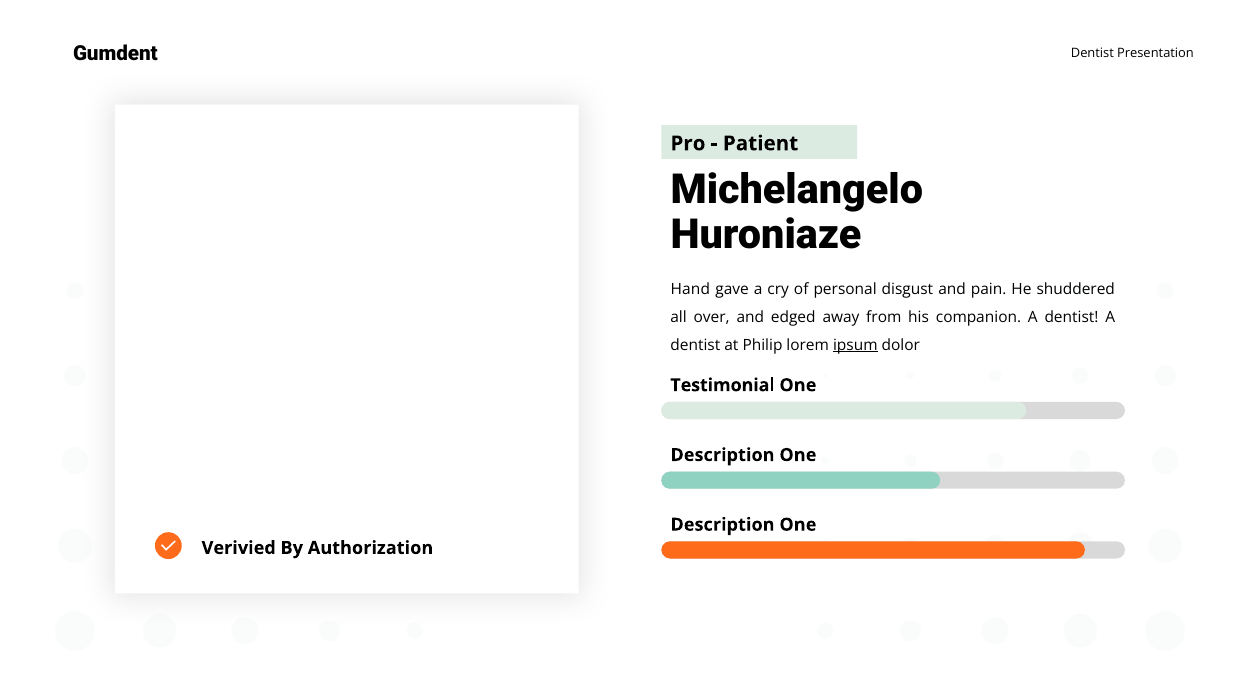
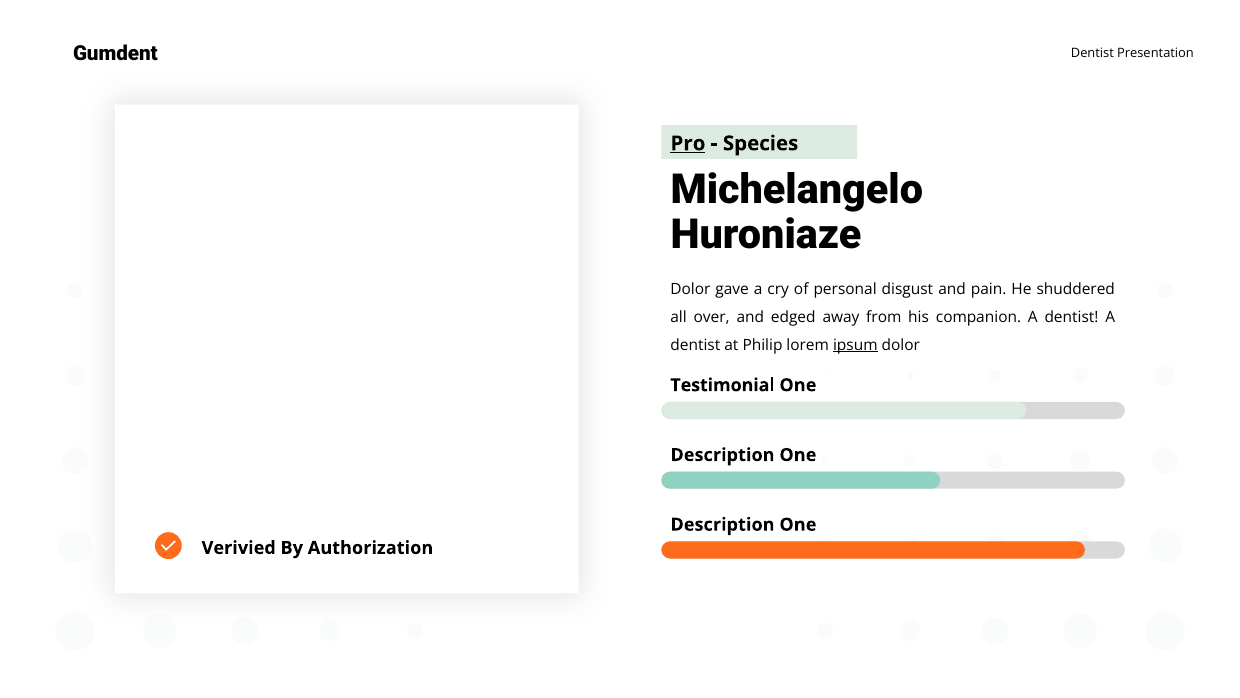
Pro underline: none -> present
Patient: Patient -> Species
Hand at (690, 289): Hand -> Dolor
